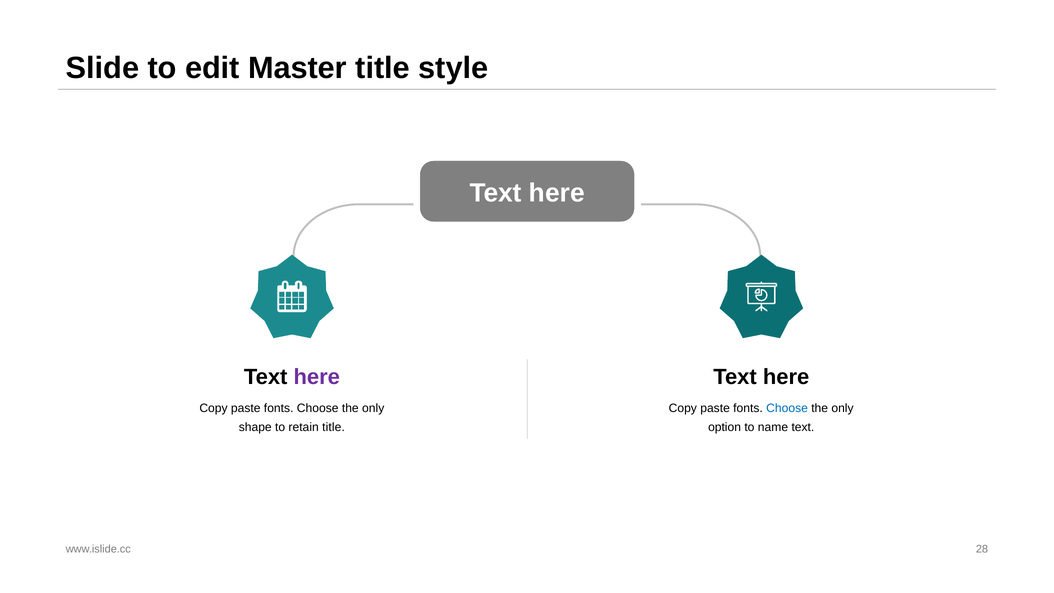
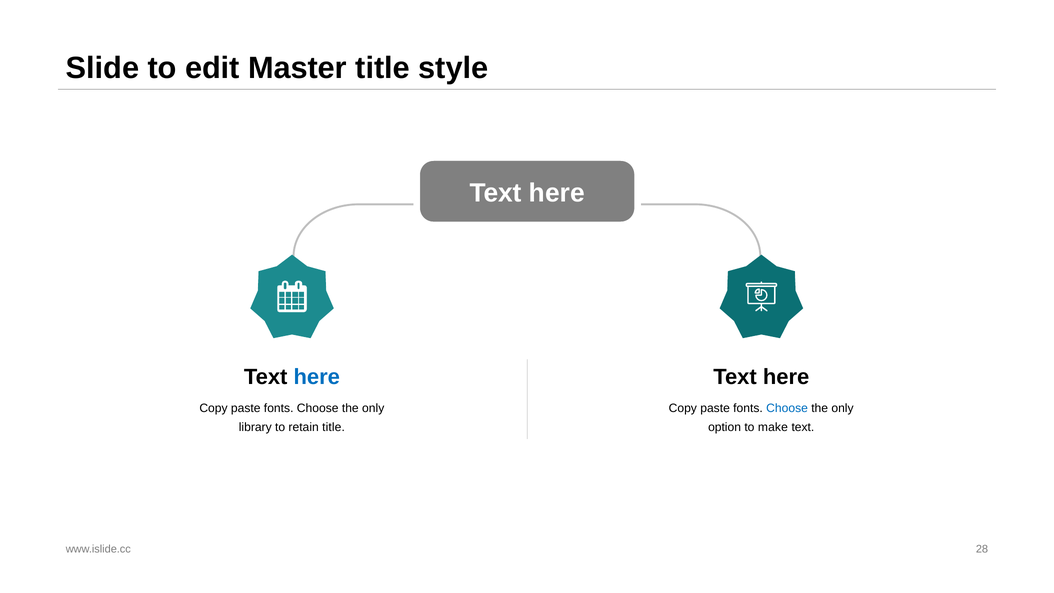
here at (317, 377) colour: purple -> blue
shape: shape -> library
name: name -> make
